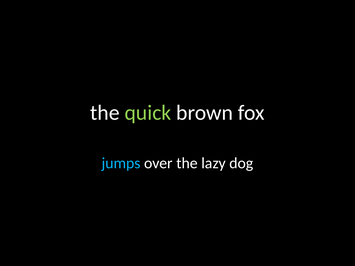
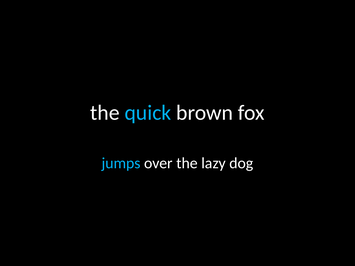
quick colour: light green -> light blue
